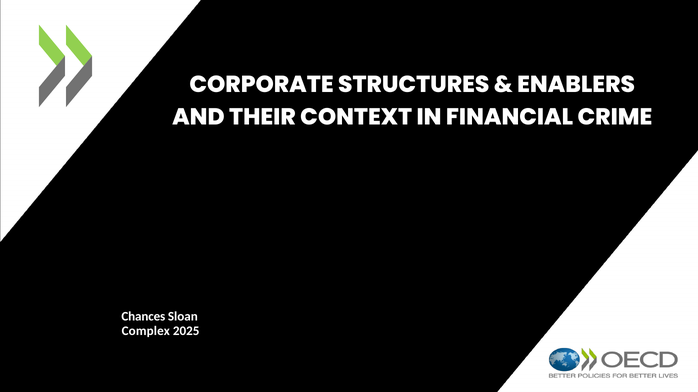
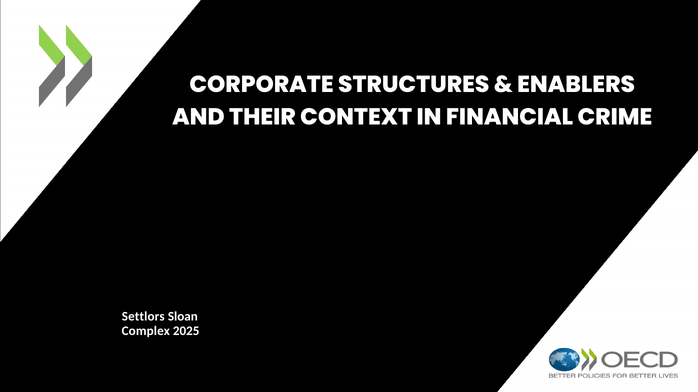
Chances: Chances -> Settlors
